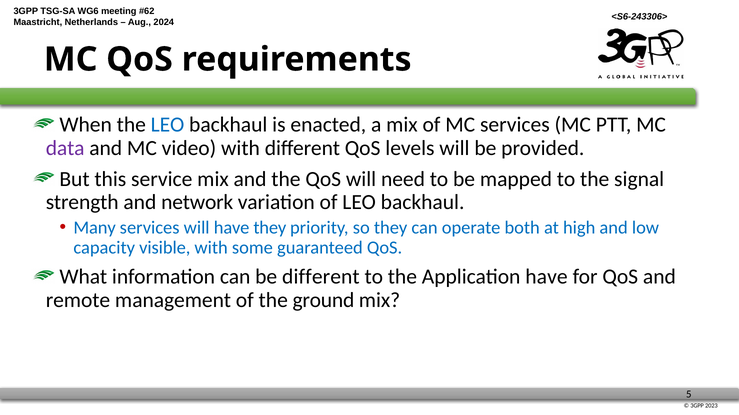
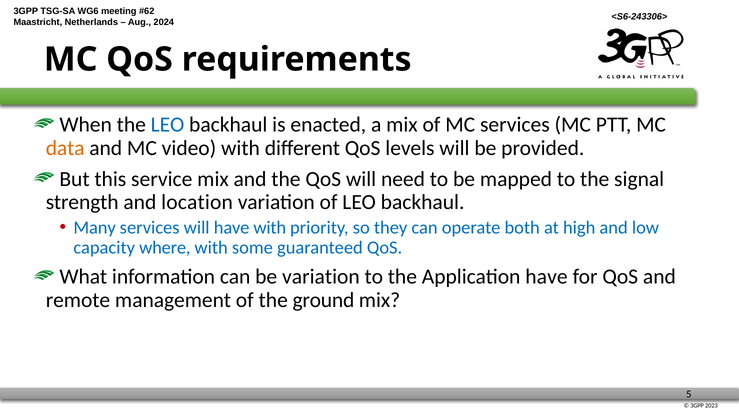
data colour: purple -> orange
network: network -> location
have they: they -> with
visible: visible -> where
be different: different -> variation
